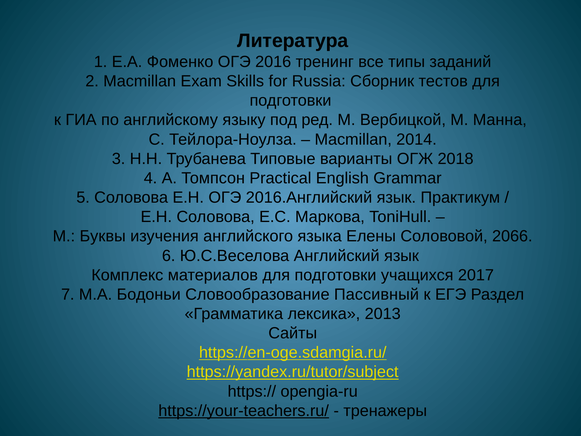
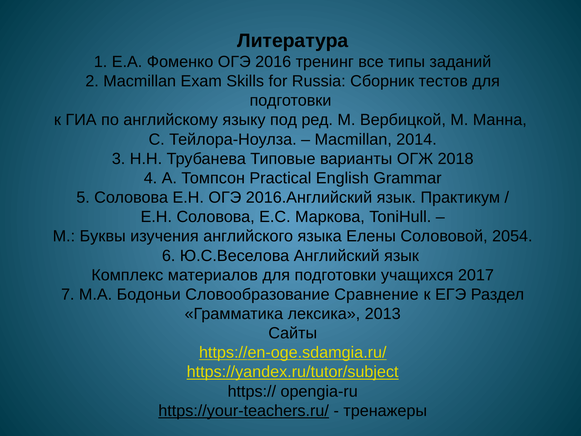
2066: 2066 -> 2054
Пассивный: Пассивный -> Сравнение
